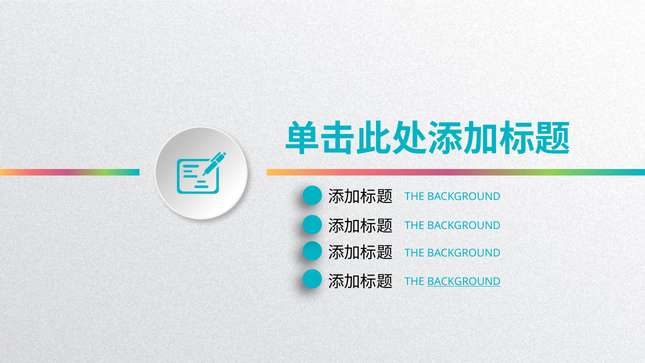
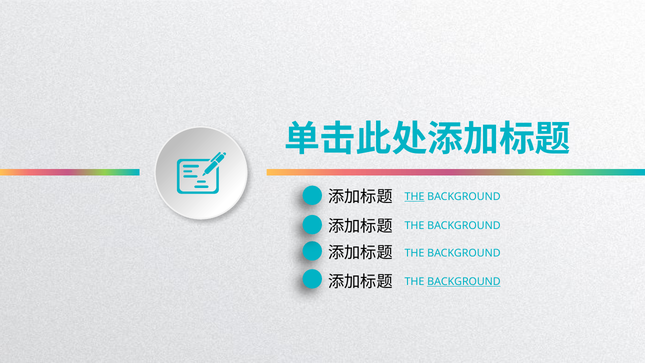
THE at (415, 196) underline: none -> present
